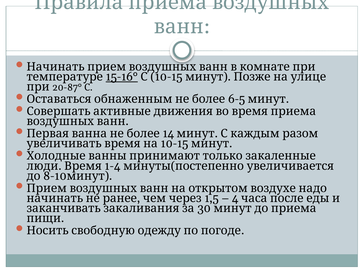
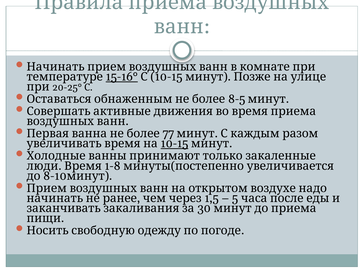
20-87°: 20-87° -> 20-25°
6-5: 6-5 -> 8-5
14: 14 -> 77
10-15 at (174, 144) underline: none -> present
1-4: 1-4 -> 1-8
4: 4 -> 5
